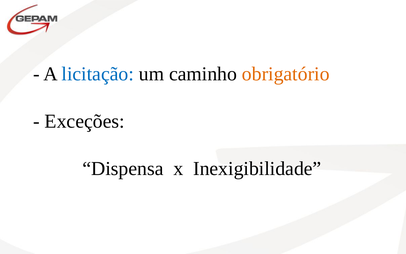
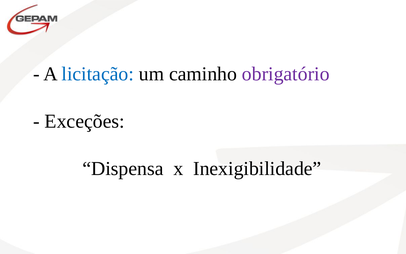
obrigatório colour: orange -> purple
